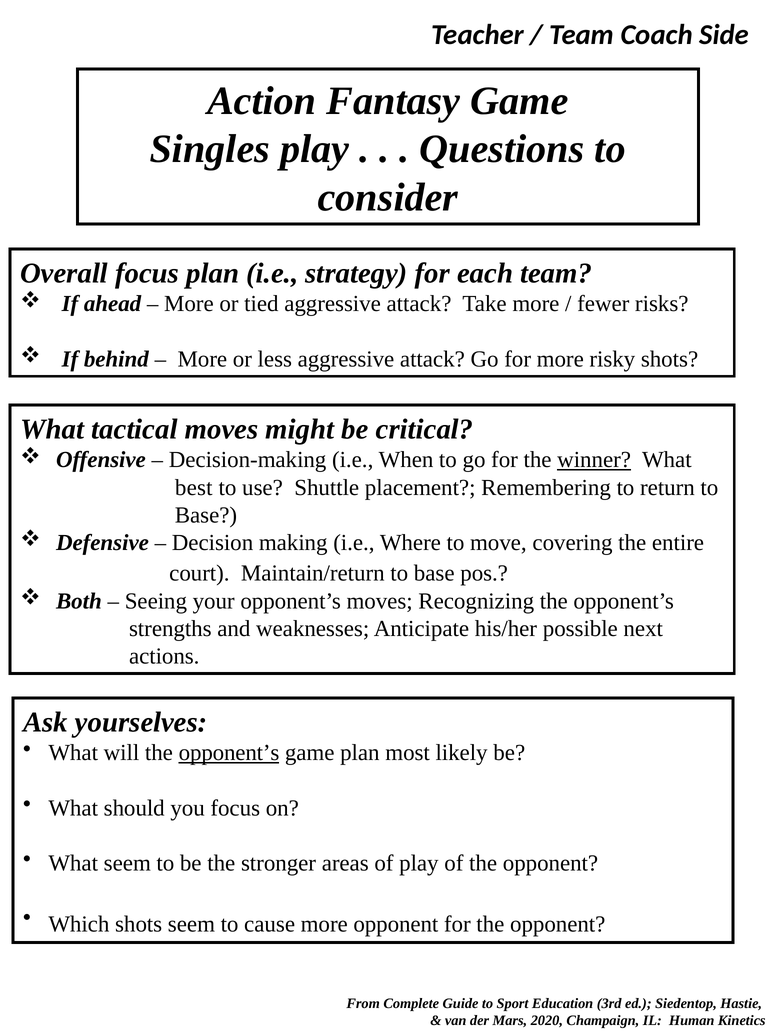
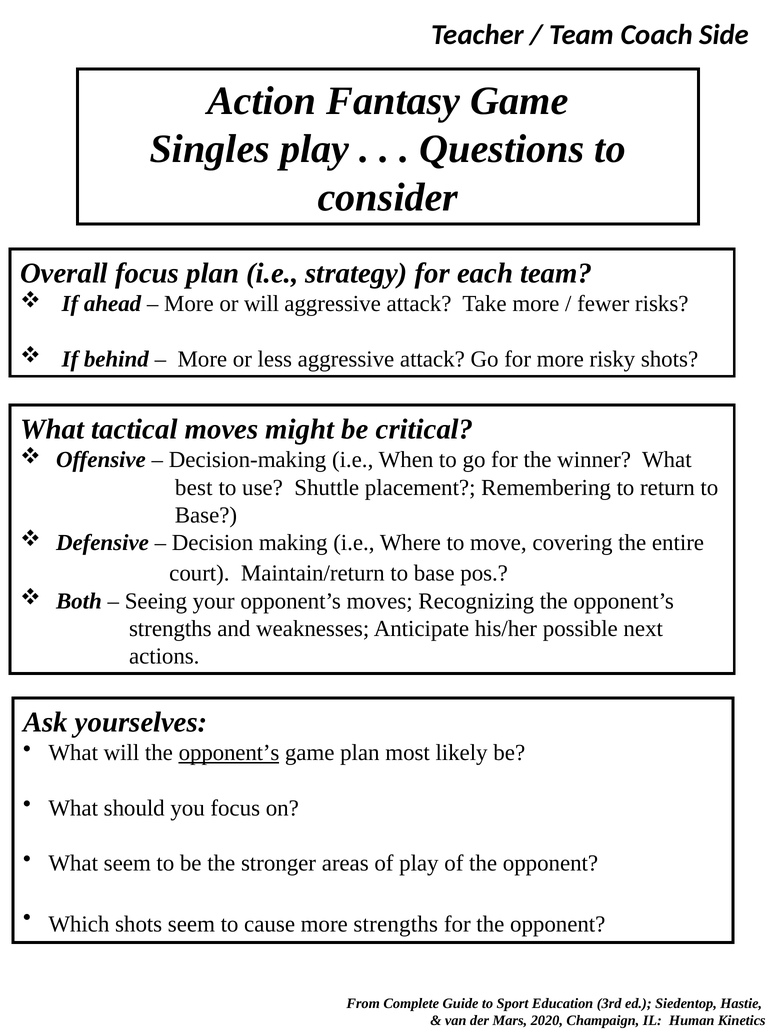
or tied: tied -> will
winner underline: present -> none
more opponent: opponent -> strengths
